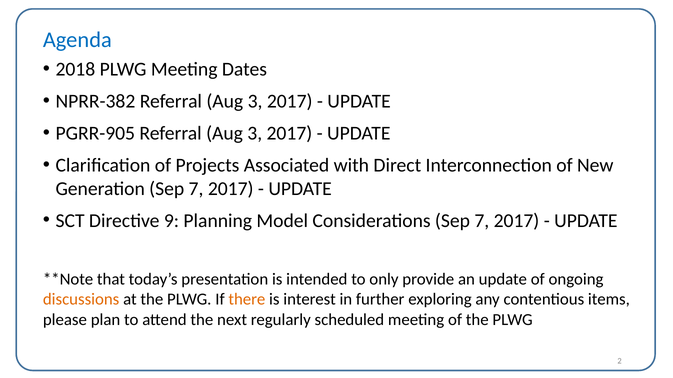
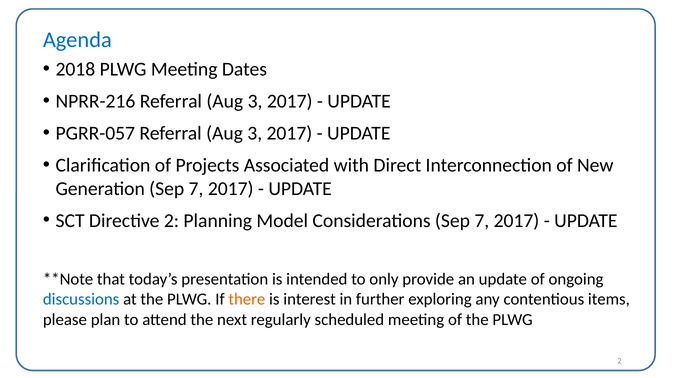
NPRR-382: NPRR-382 -> NPRR-216
PGRR-905: PGRR-905 -> PGRR-057
Directive 9: 9 -> 2
discussions colour: orange -> blue
